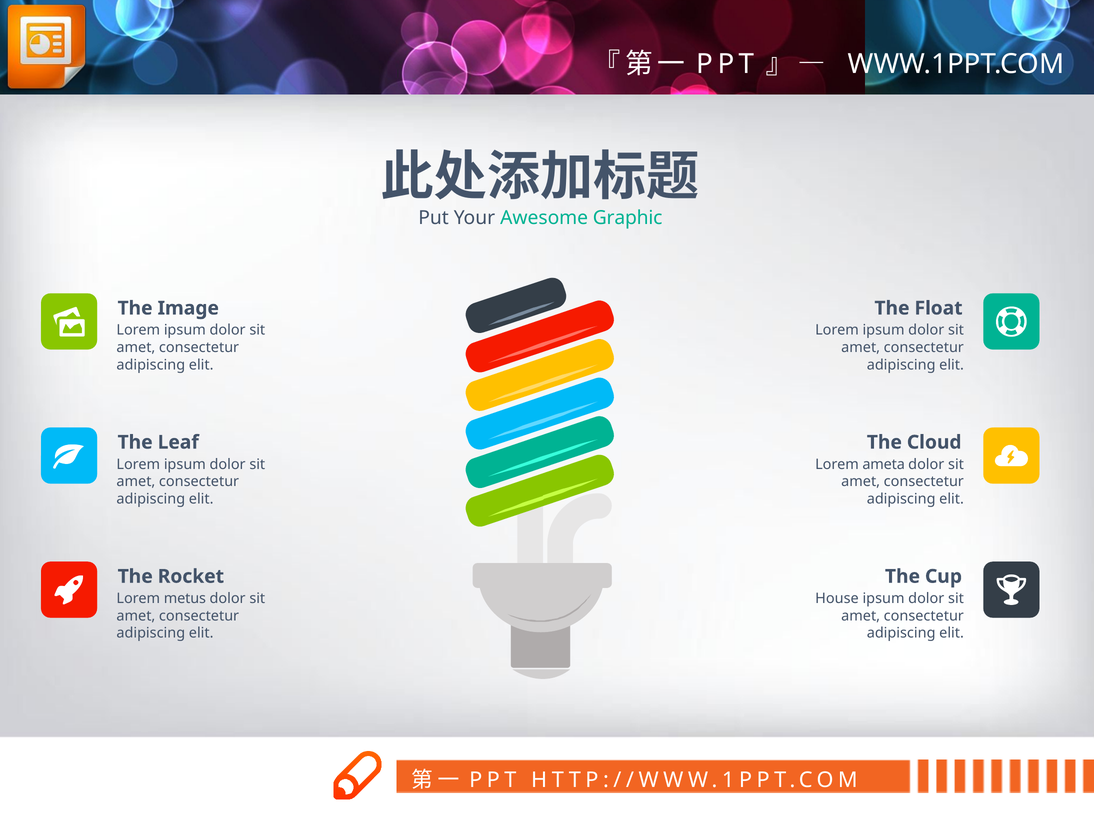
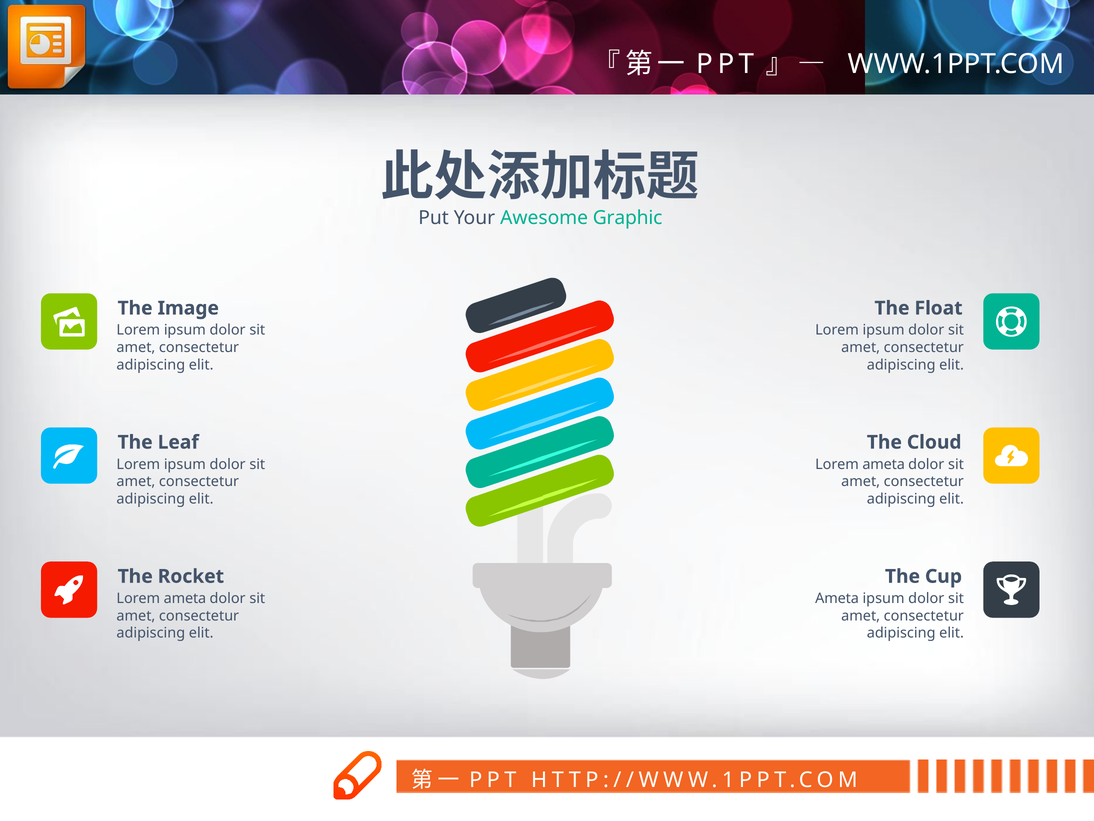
metus at (185, 598): metus -> ameta
House at (837, 598): House -> Ameta
